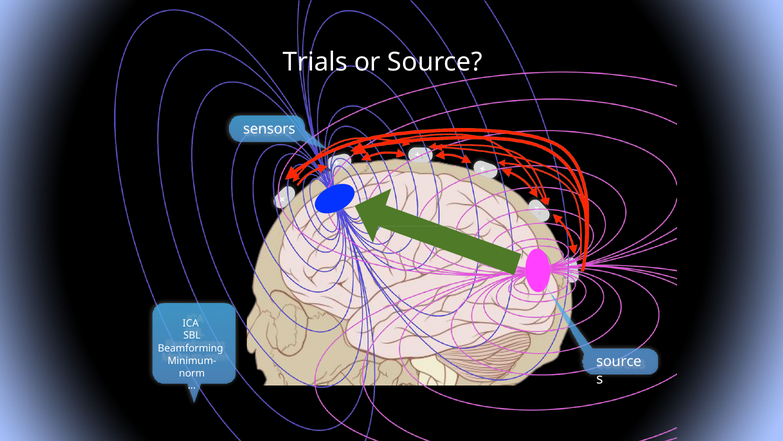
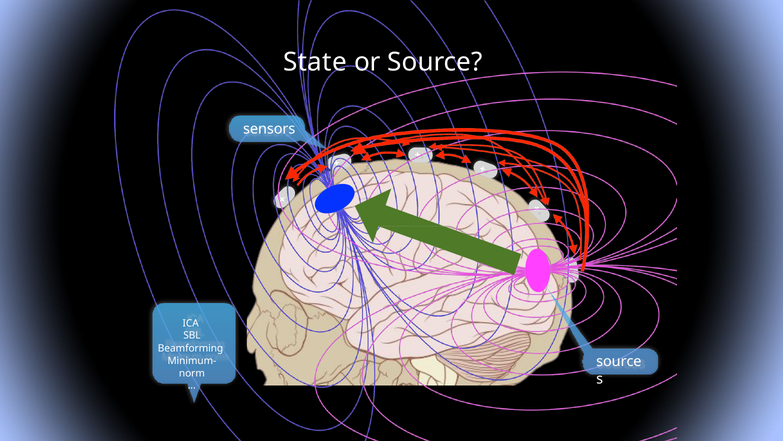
Trials: Trials -> State
